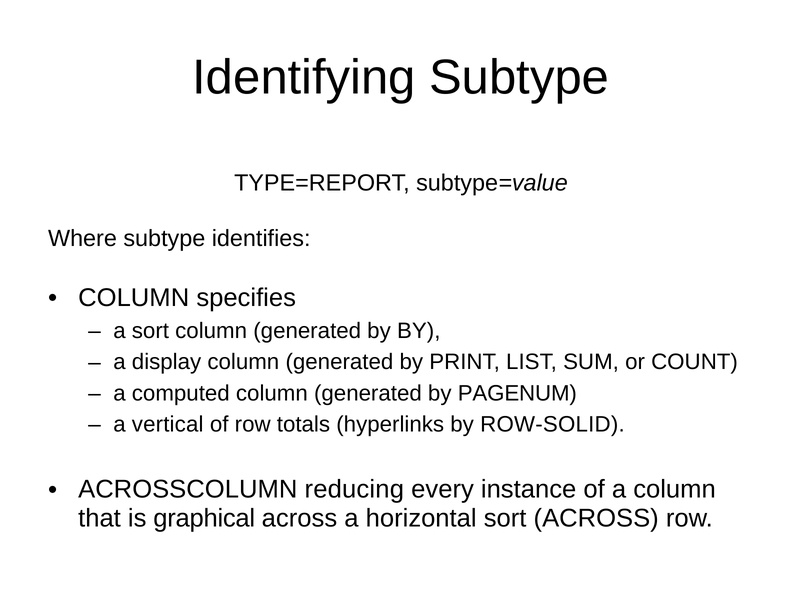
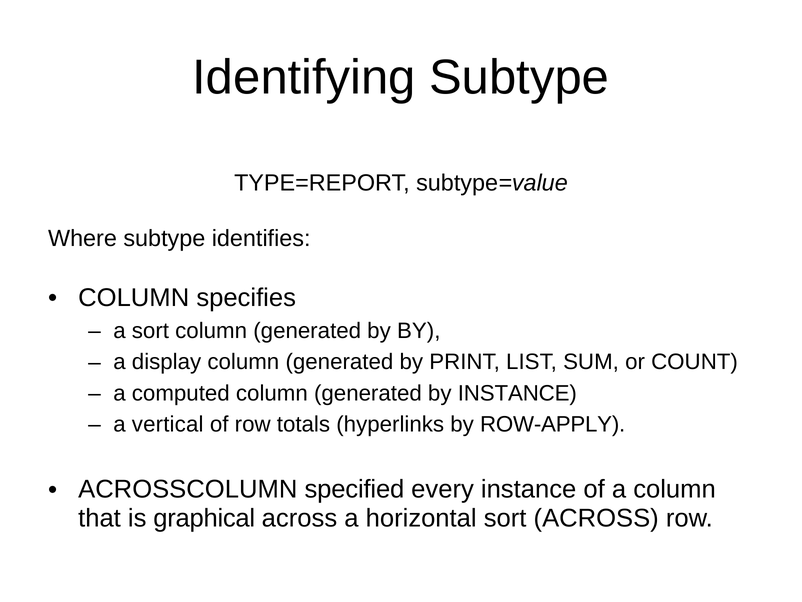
by PAGENUM: PAGENUM -> INSTANCE
ROW-SOLID: ROW-SOLID -> ROW-APPLY
reducing: reducing -> specified
